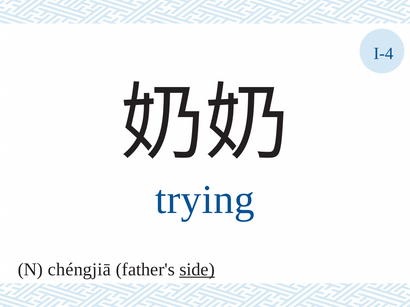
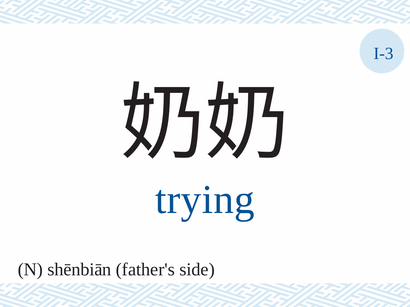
I-4: I-4 -> I-3
chéngjiā: chéngjiā -> shēnbiān
side underline: present -> none
